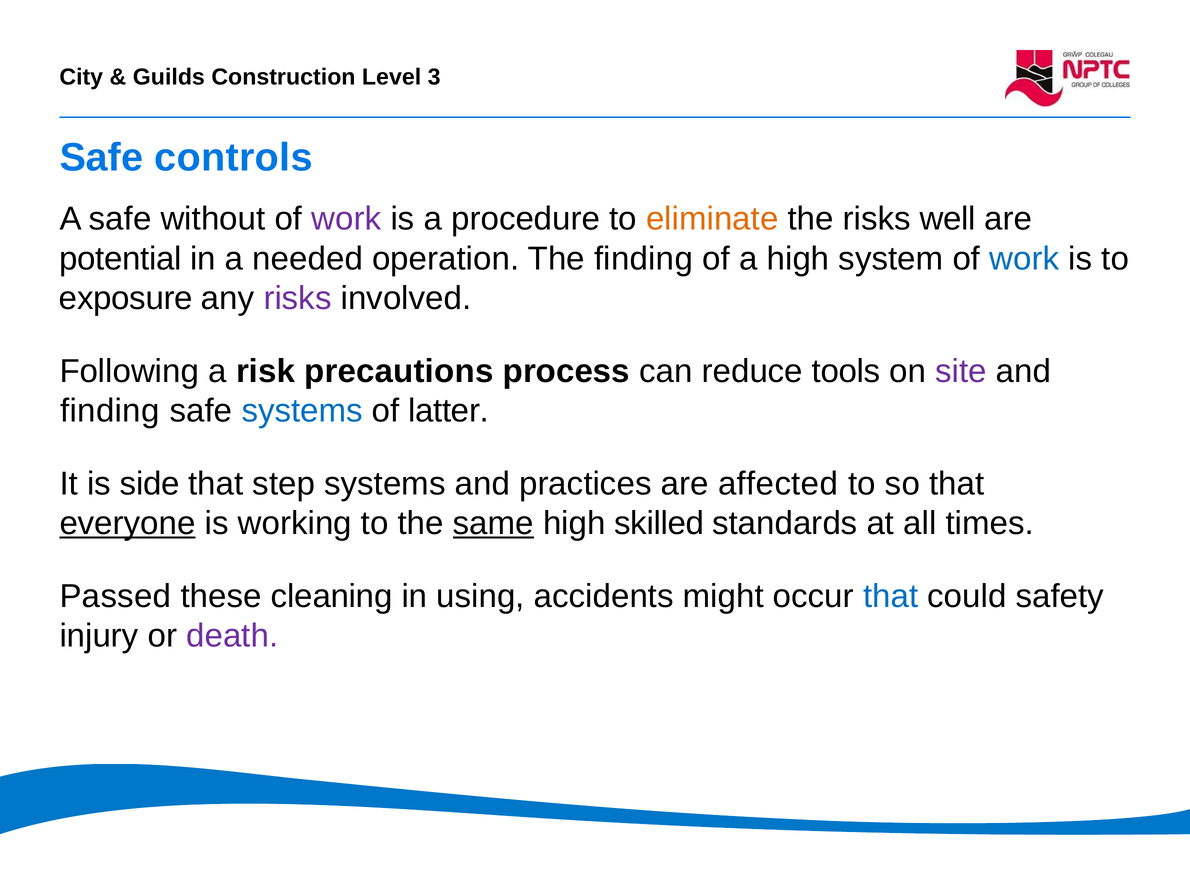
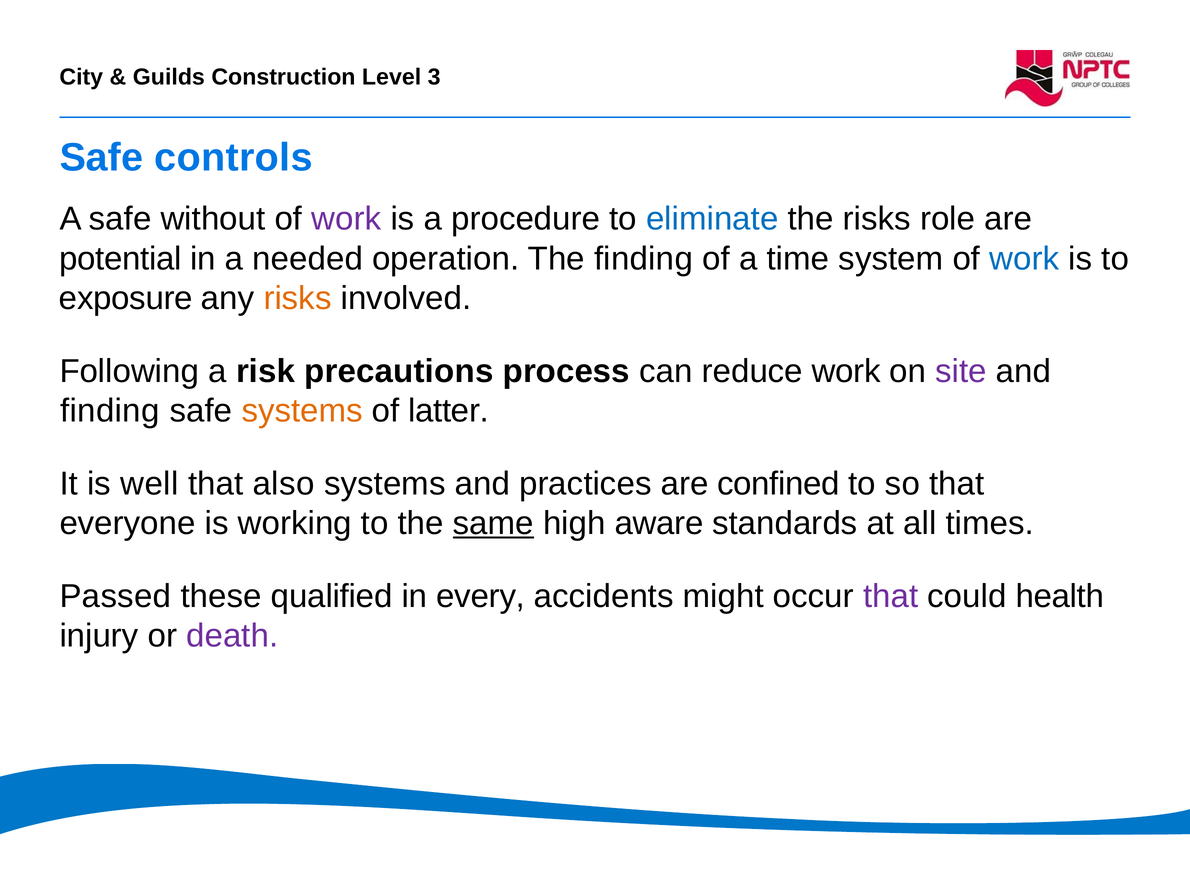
eliminate colour: orange -> blue
well: well -> role
a high: high -> time
risks at (298, 298) colour: purple -> orange
reduce tools: tools -> work
systems at (302, 411) colour: blue -> orange
side: side -> well
step: step -> also
affected: affected -> confined
everyone underline: present -> none
skilled: skilled -> aware
cleaning: cleaning -> qualified
using: using -> every
that at (891, 596) colour: blue -> purple
safety: safety -> health
